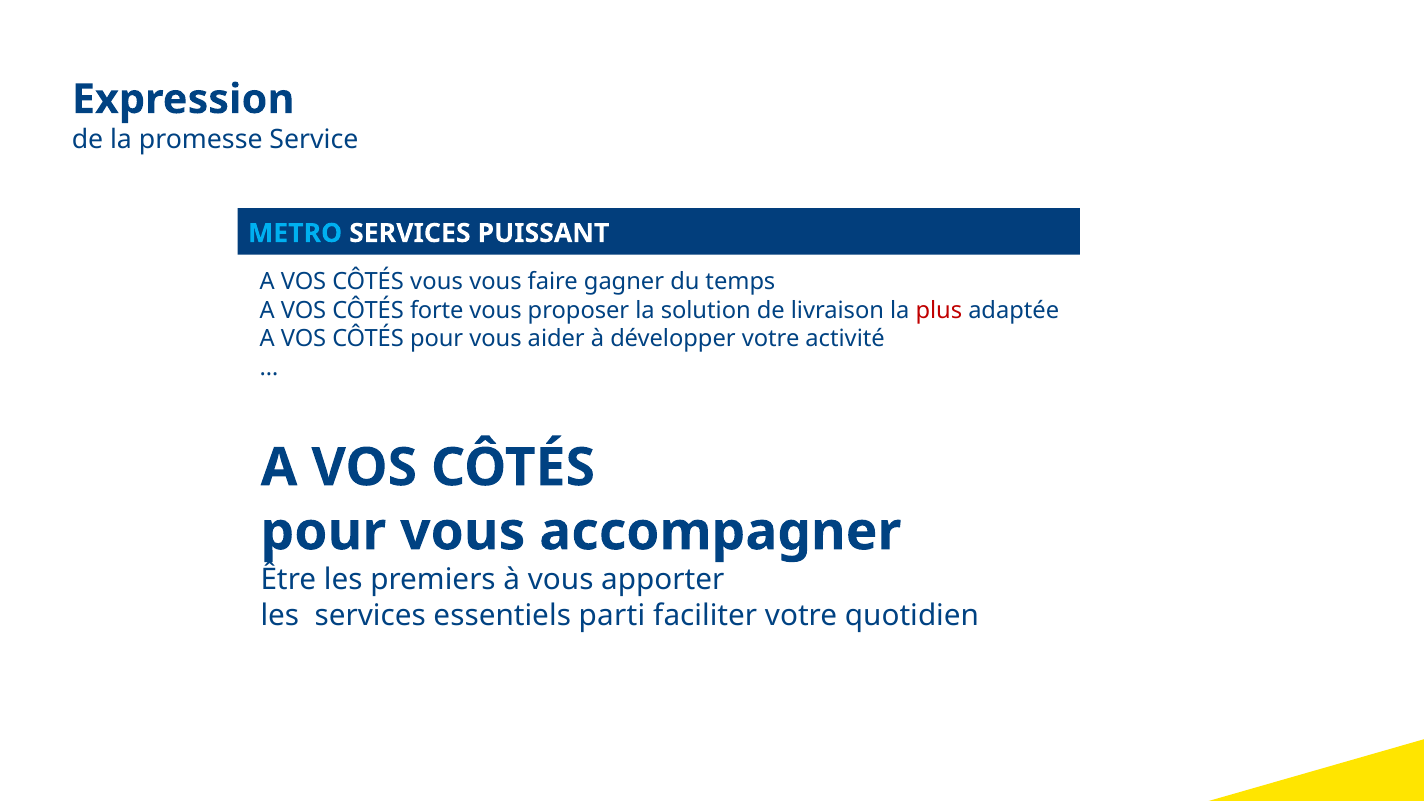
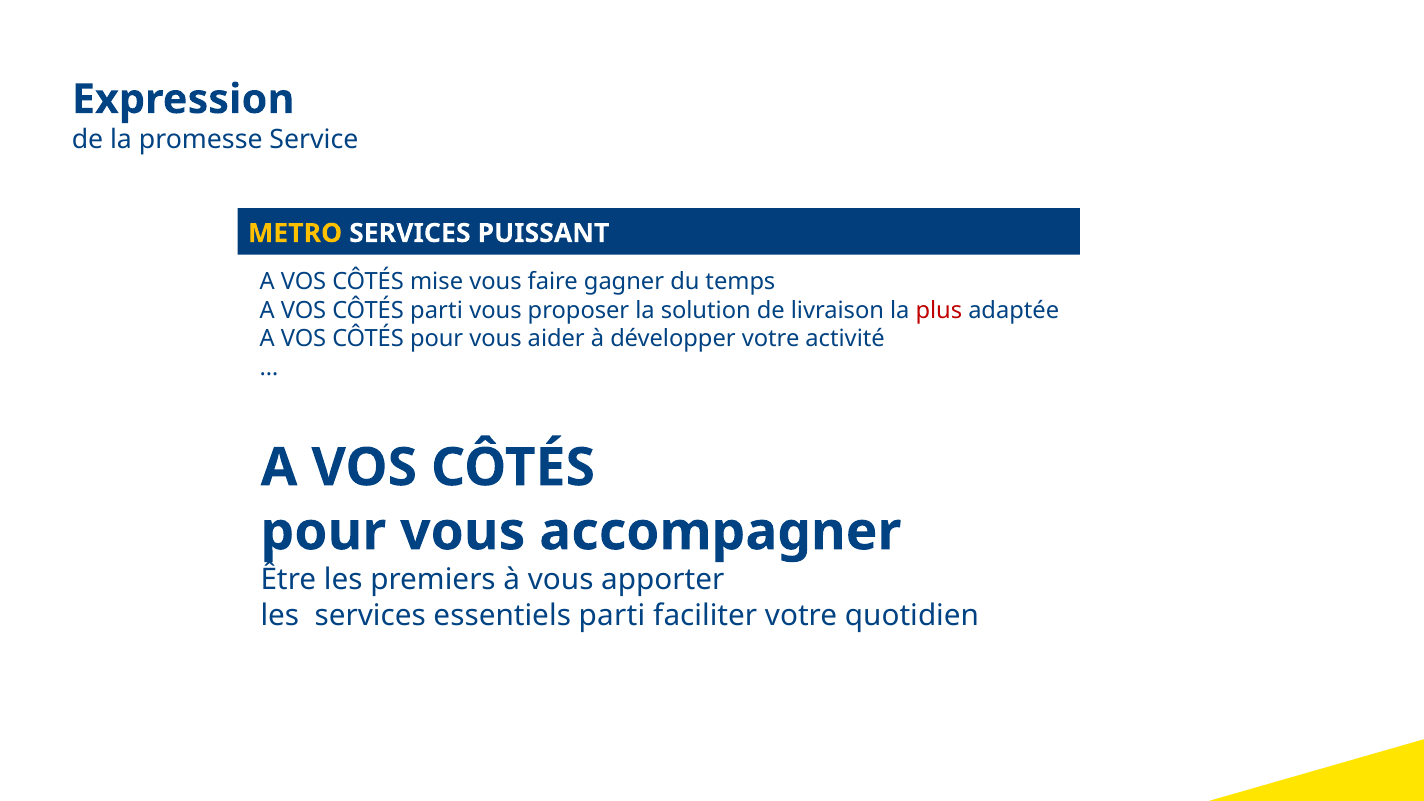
METRO colour: light blue -> yellow
CÔTÉS vous: vous -> mise
CÔTÉS forte: forte -> parti
